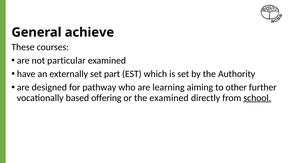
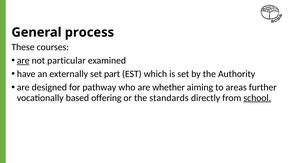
achieve: achieve -> process
are at (23, 60) underline: none -> present
learning: learning -> whether
other: other -> areas
the examined: examined -> standards
